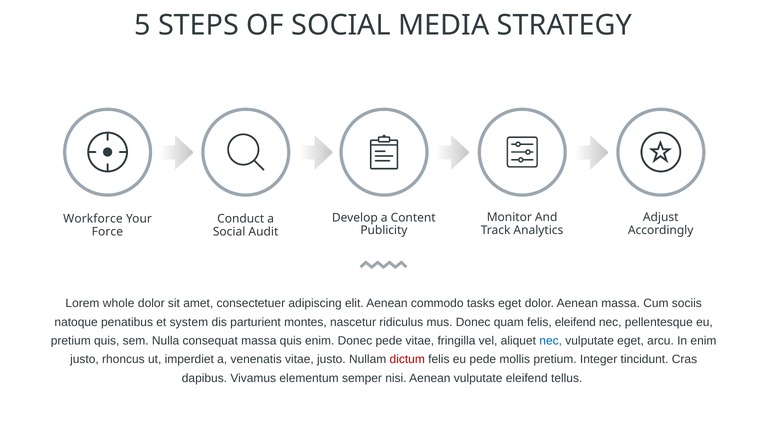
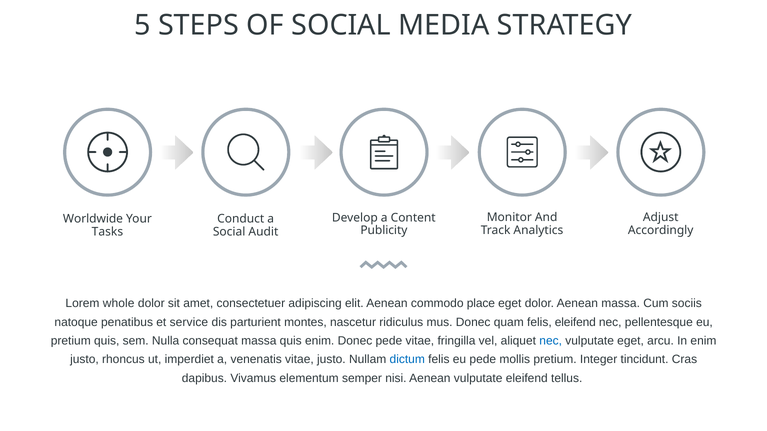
Workforce: Workforce -> Worldwide
Force: Force -> Tasks
tasks: tasks -> place
system: system -> service
dictum colour: red -> blue
